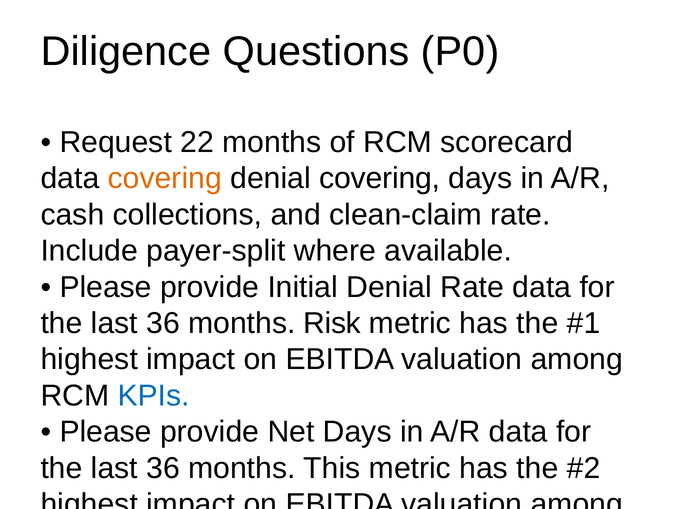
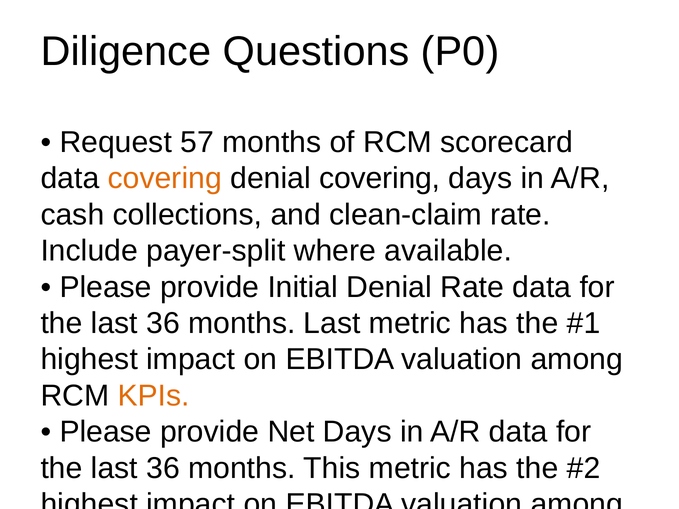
22: 22 -> 57
months Risk: Risk -> Last
KPIs at (154, 396) colour: blue -> orange
